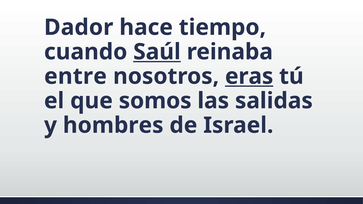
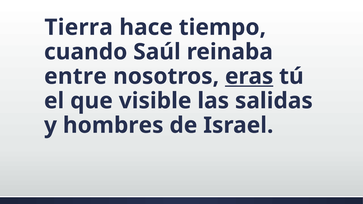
Dador: Dador -> Tierra
Saúl underline: present -> none
somos: somos -> visible
